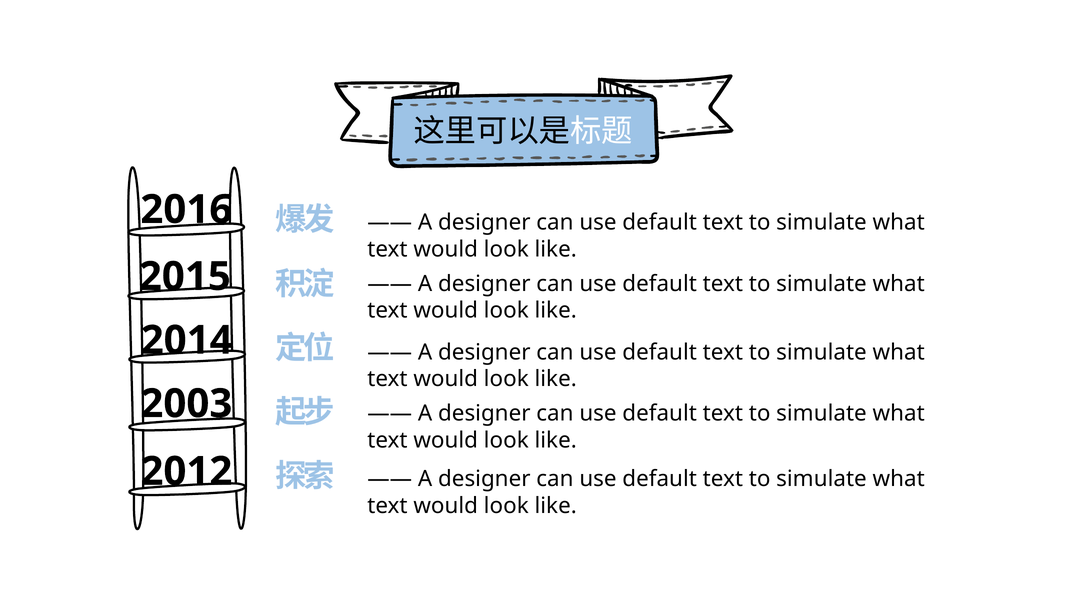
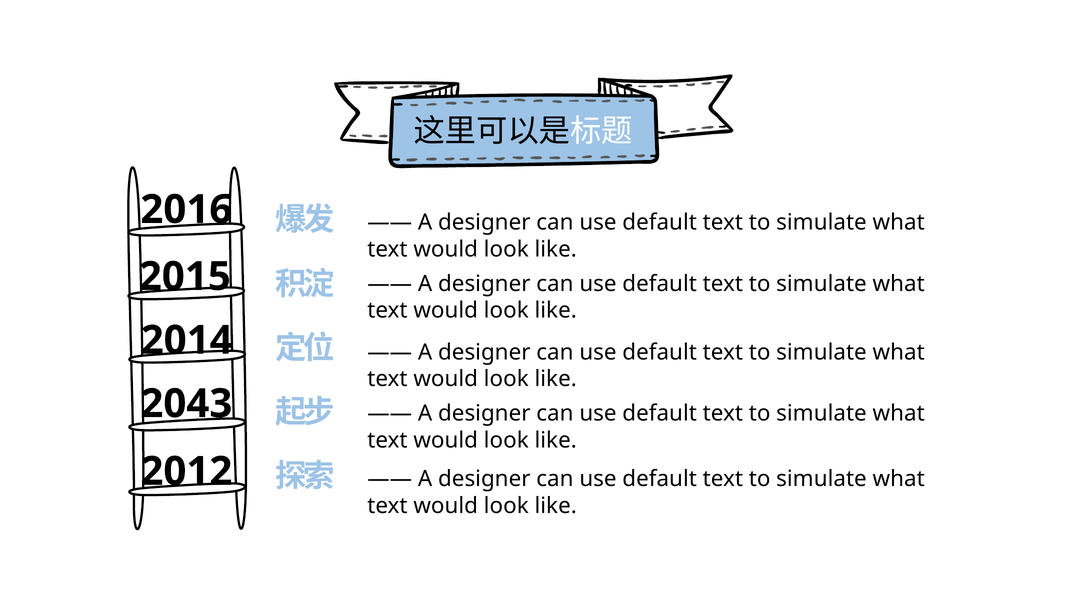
2003: 2003 -> 2043
